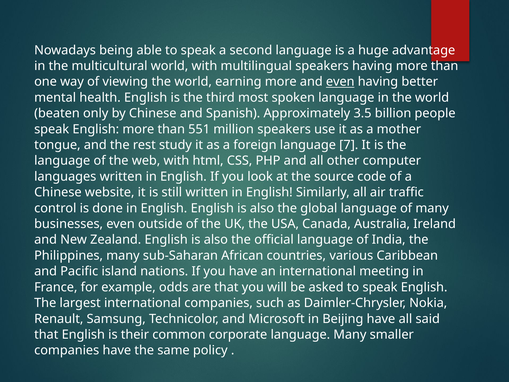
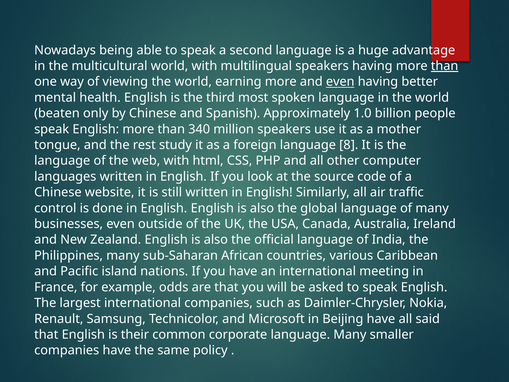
than at (445, 66) underline: none -> present
3.5: 3.5 -> 1.0
551: 551 -> 340
7: 7 -> 8
